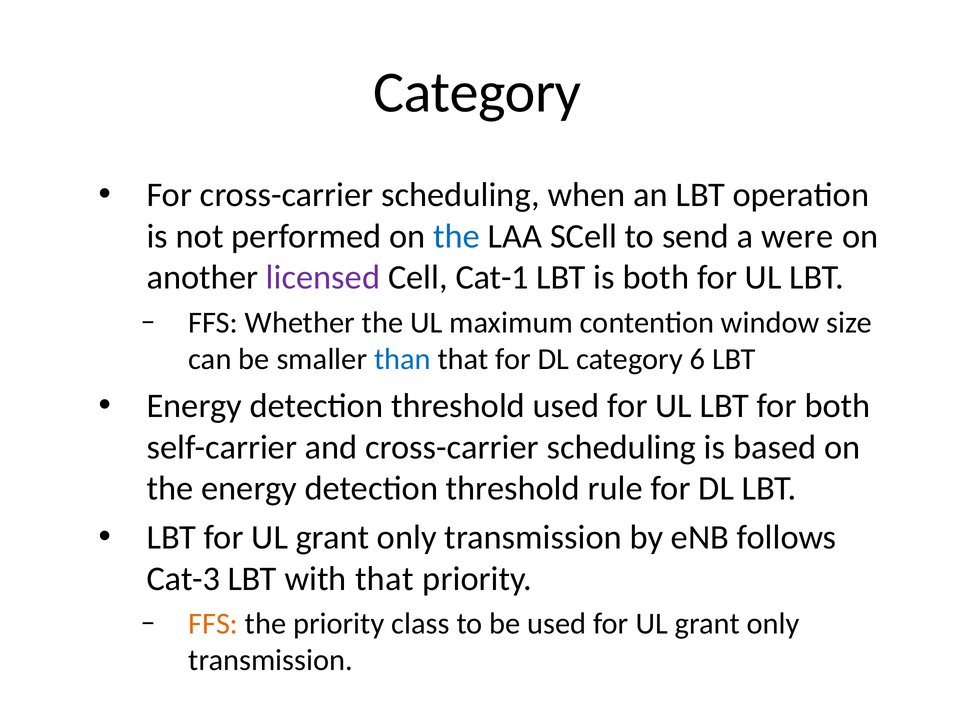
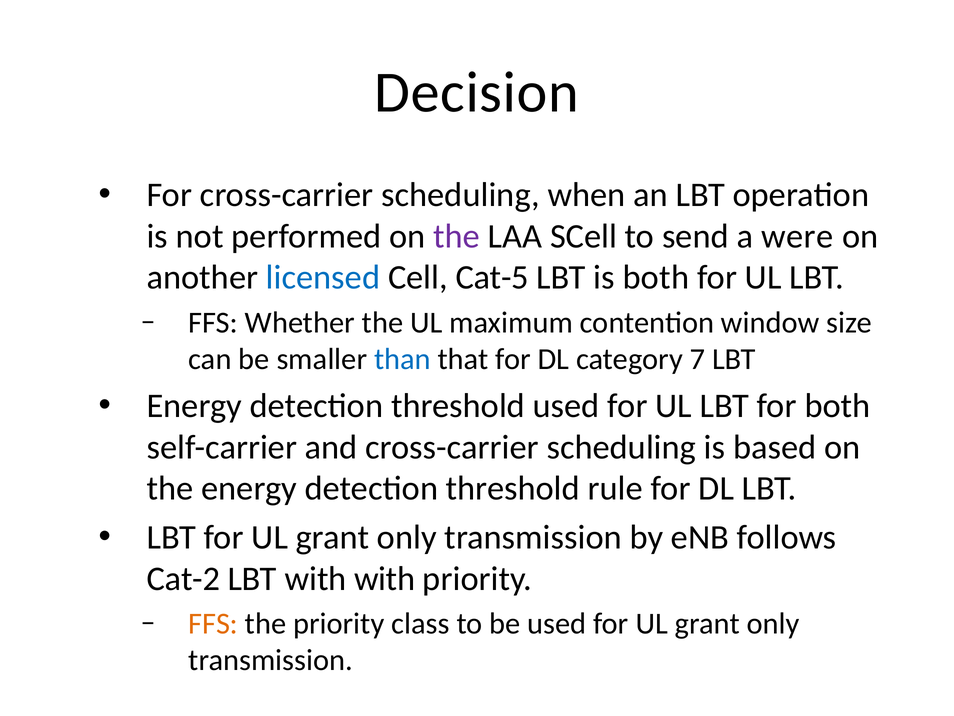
Category at (477, 92): Category -> Decision
the at (457, 236) colour: blue -> purple
licensed colour: purple -> blue
Cat-1: Cat-1 -> Cat-5
6: 6 -> 7
Cat-3: Cat-3 -> Cat-2
with that: that -> with
